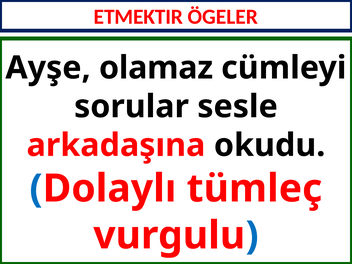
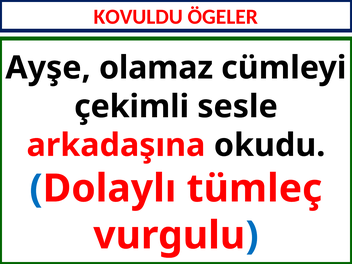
ETMEKTIR: ETMEKTIR -> KOVULDU
sorular: sorular -> çekimli
